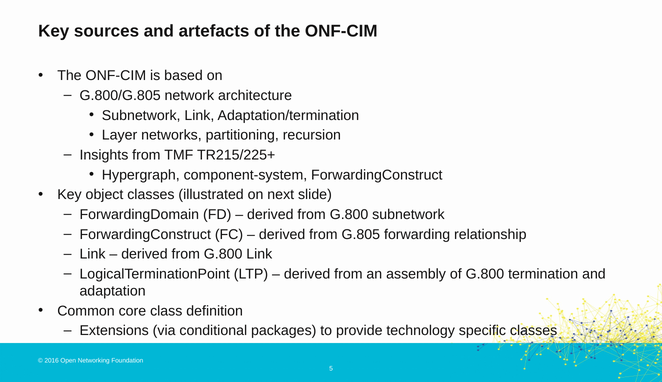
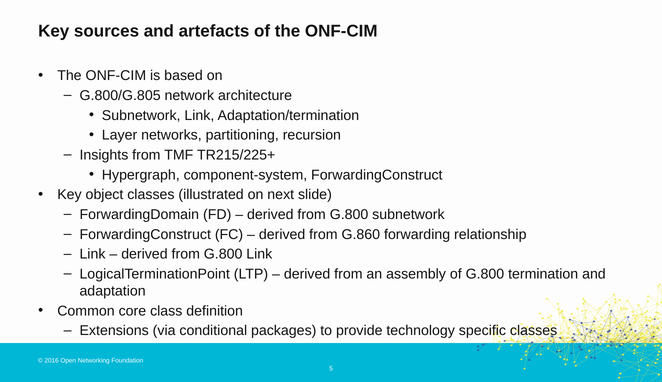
G.805: G.805 -> G.860
